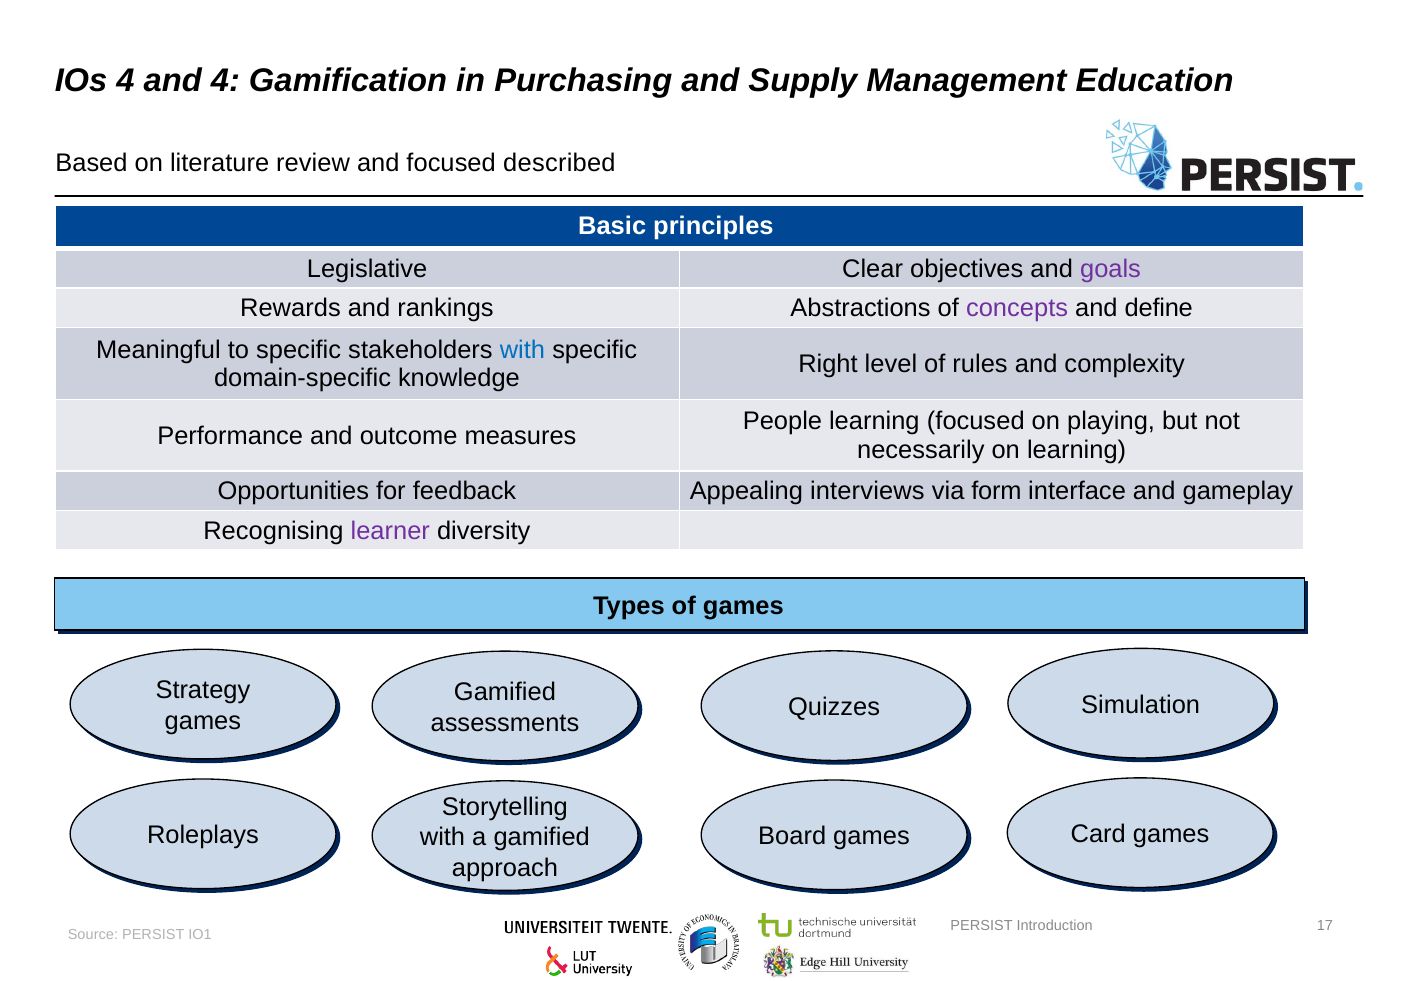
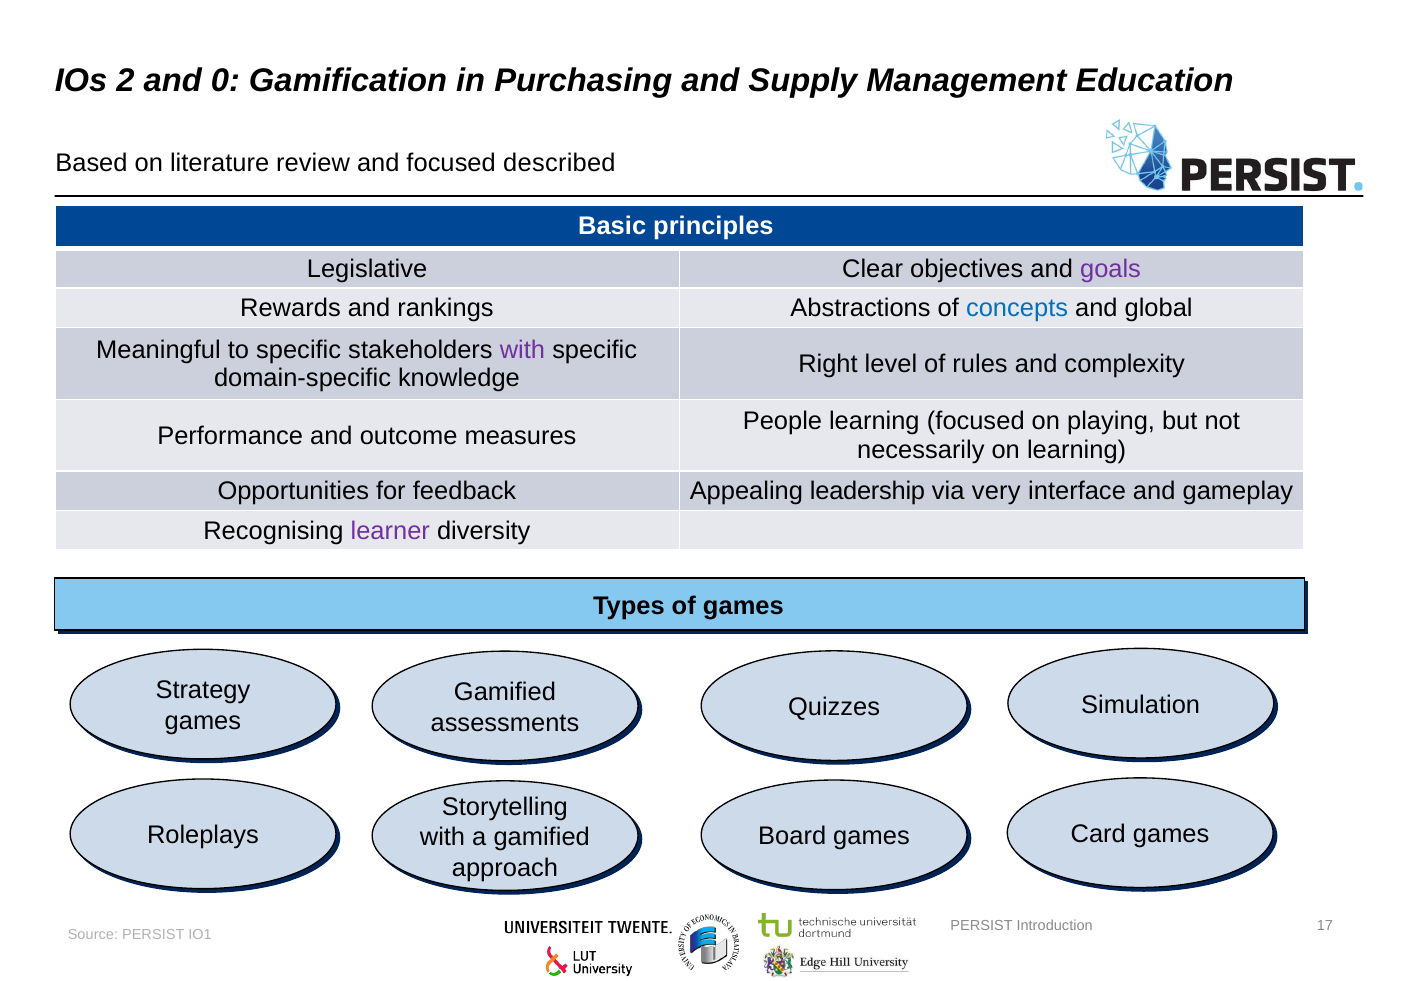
IOs 4: 4 -> 2
and 4: 4 -> 0
concepts colour: purple -> blue
define: define -> global
with at (522, 350) colour: blue -> purple
interviews: interviews -> leadership
form: form -> very
